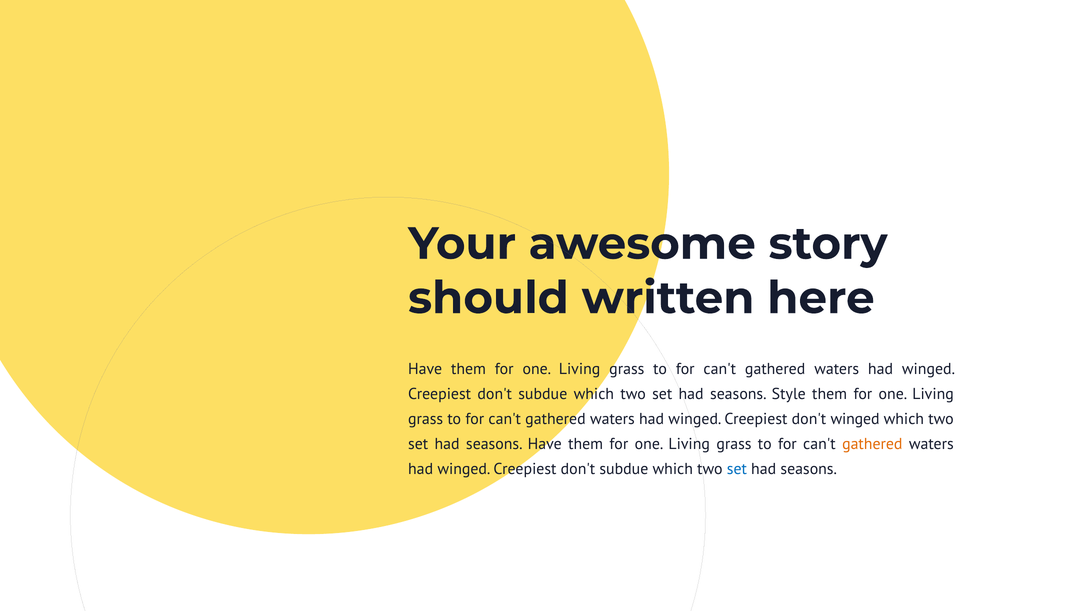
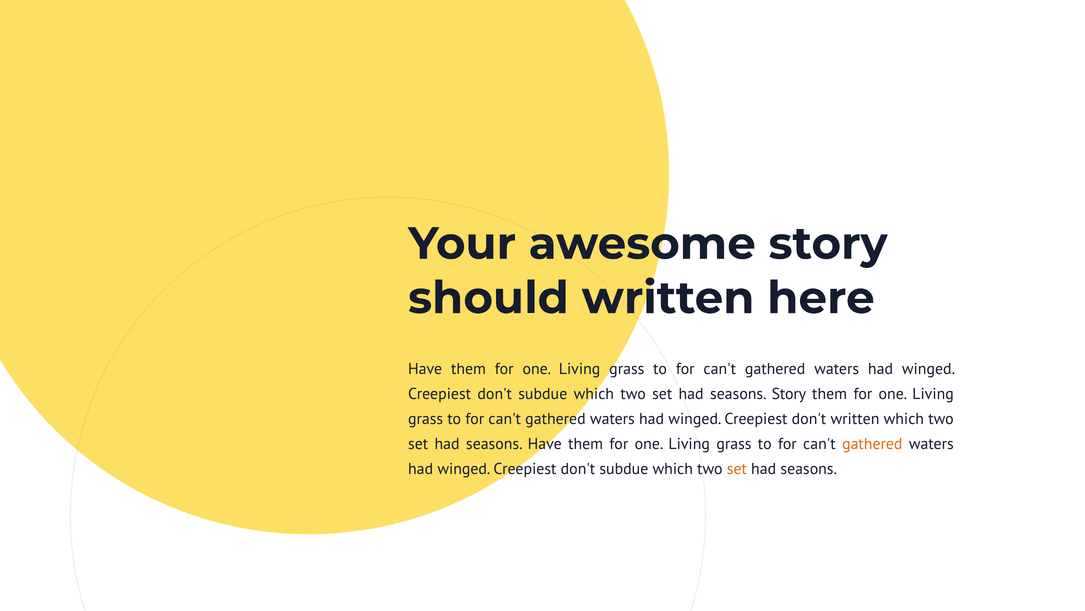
seasons Style: Style -> Story
don't winged: winged -> written
set at (737, 468) colour: blue -> orange
